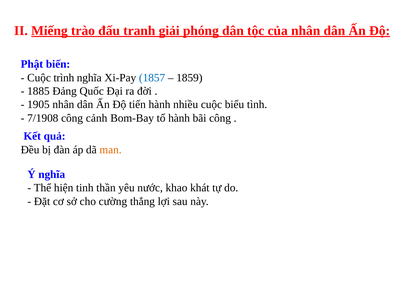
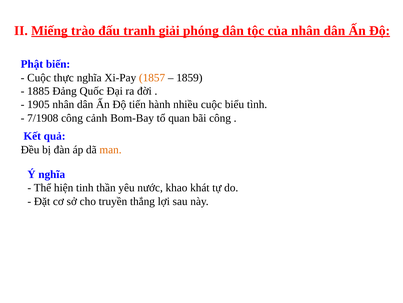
trình: trình -> thực
1857 colour: blue -> orange
tổ hành: hành -> quan
cường: cường -> truyền
